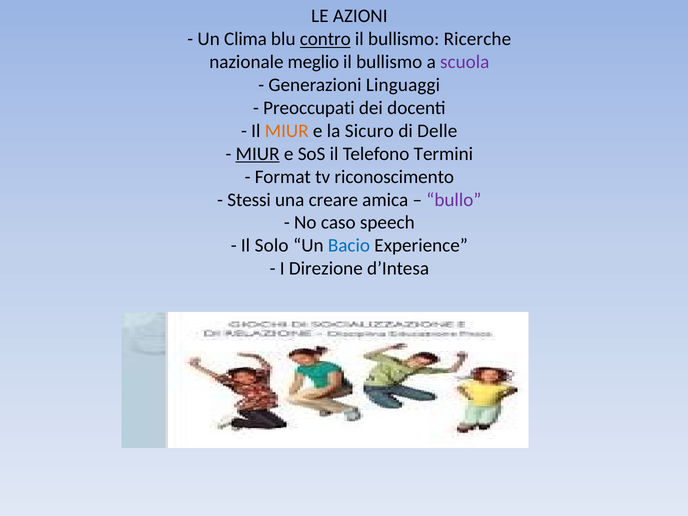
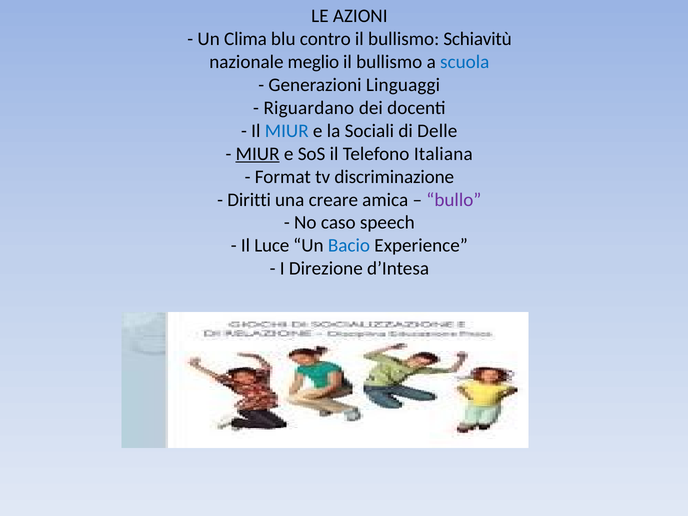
contro underline: present -> none
Ricerche: Ricerche -> Schiavitù
scuola colour: purple -> blue
Preoccupati: Preoccupati -> Riguardano
MIUR at (287, 131) colour: orange -> blue
Sicuro: Sicuro -> Sociali
Termini: Termini -> Italiana
riconoscimento: riconoscimento -> discriminazione
Stessi: Stessi -> Diritti
Solo: Solo -> Luce
